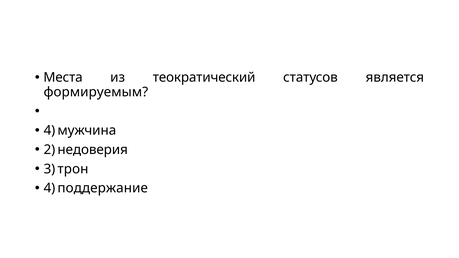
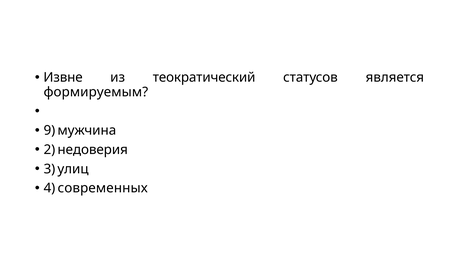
Места: Места -> Извне
4 at (49, 131): 4 -> 9
трон: трон -> улиц
поддержание: поддержание -> современных
